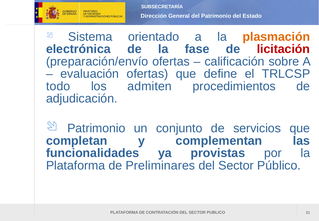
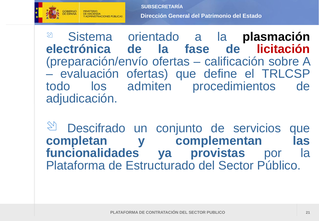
plasmación colour: orange -> black
Patrimonio at (96, 128): Patrimonio -> Descifrado
Preliminares: Preliminares -> Estructurado
